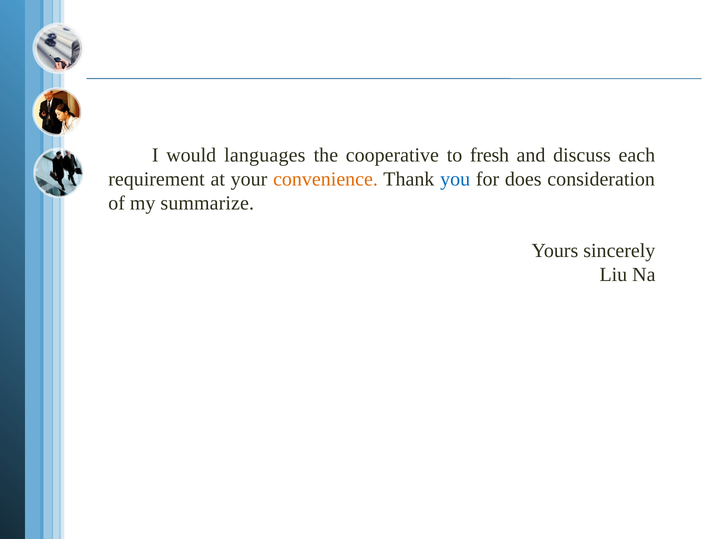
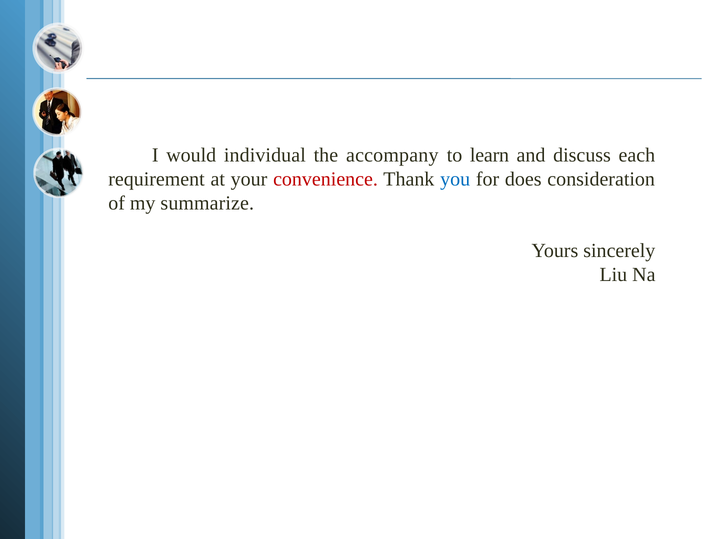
languages: languages -> individual
cooperative: cooperative -> accompany
fresh: fresh -> learn
convenience colour: orange -> red
